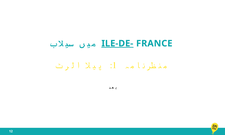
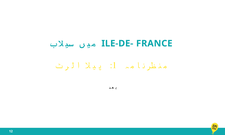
ILE-DE- underline: present -> none
